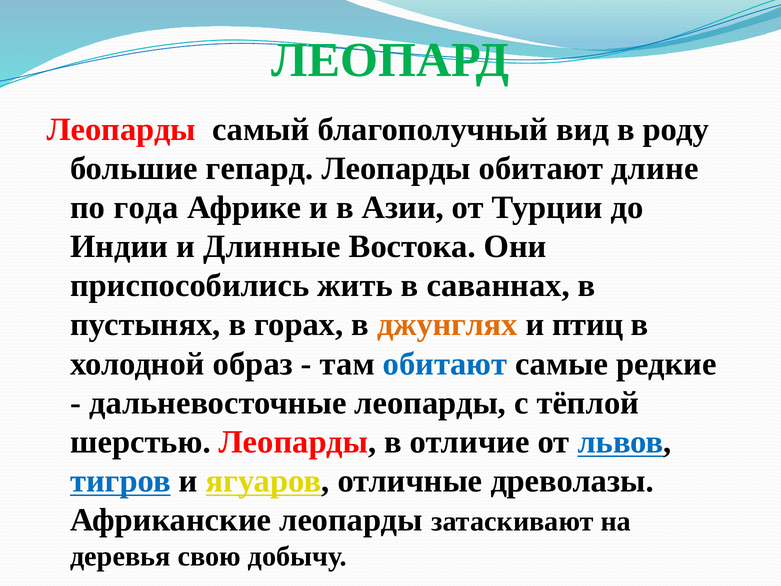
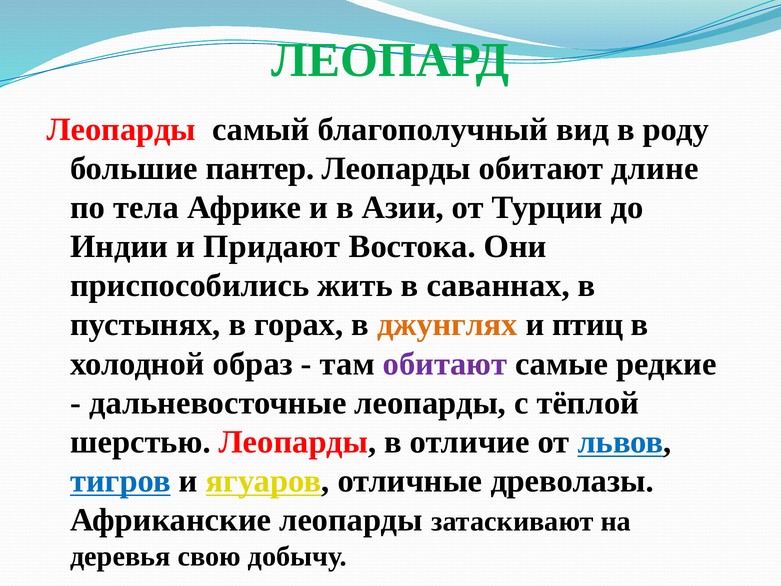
гепард: гепард -> пантер
года: года -> тела
Длинные: Длинные -> Придают
обитают at (445, 364) colour: blue -> purple
